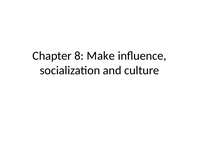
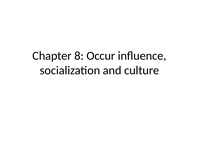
Make: Make -> Occur
